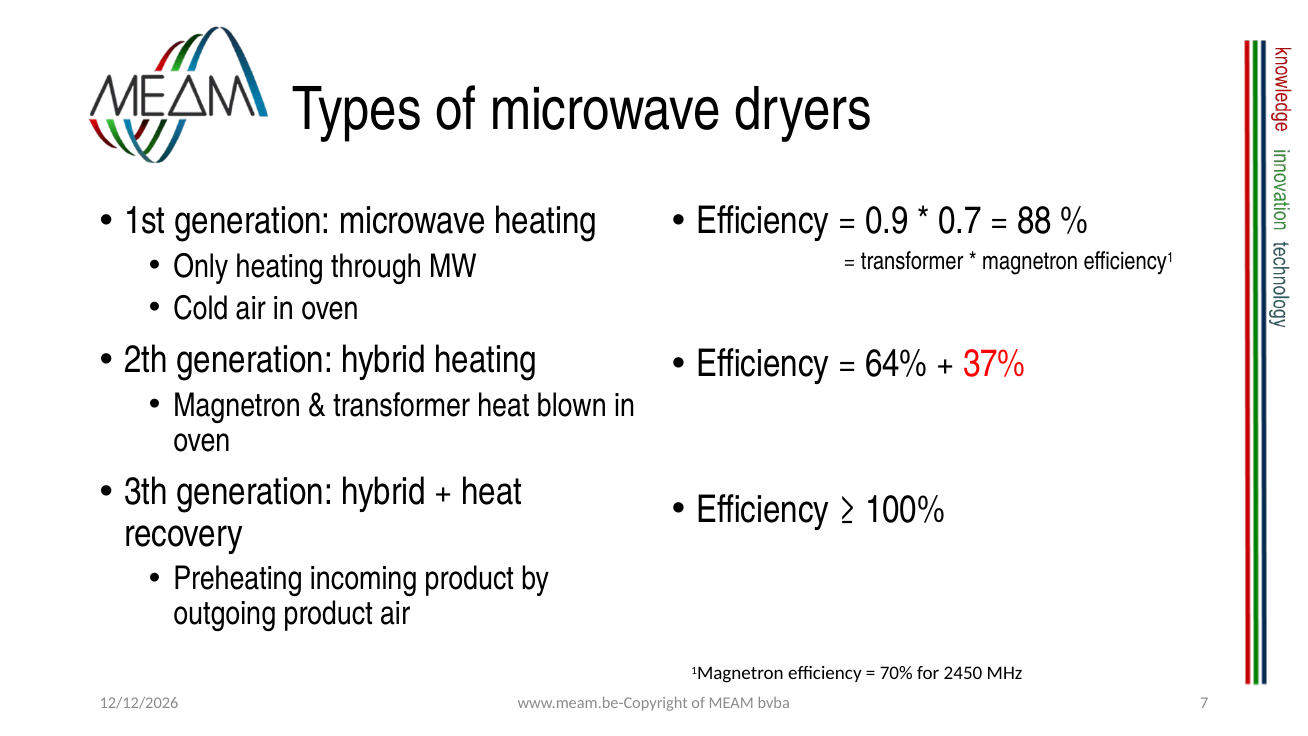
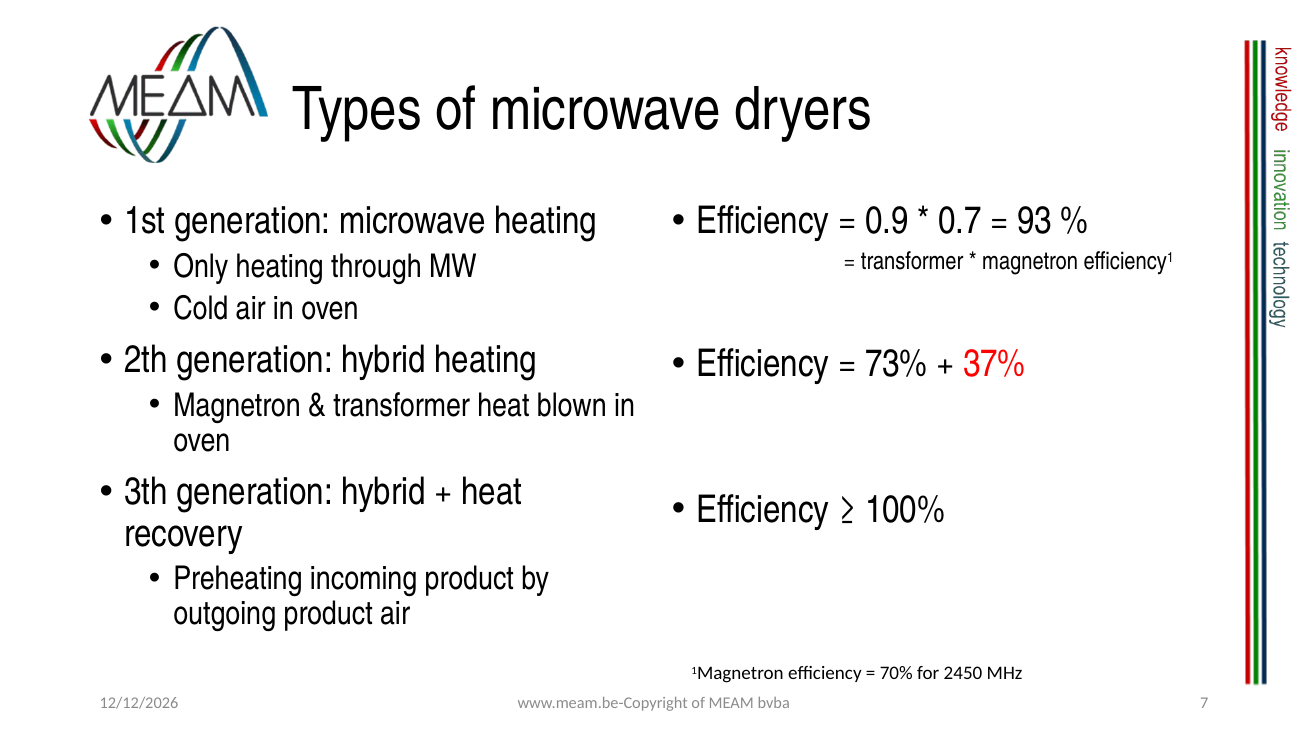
88: 88 -> 93
64%: 64% -> 73%
